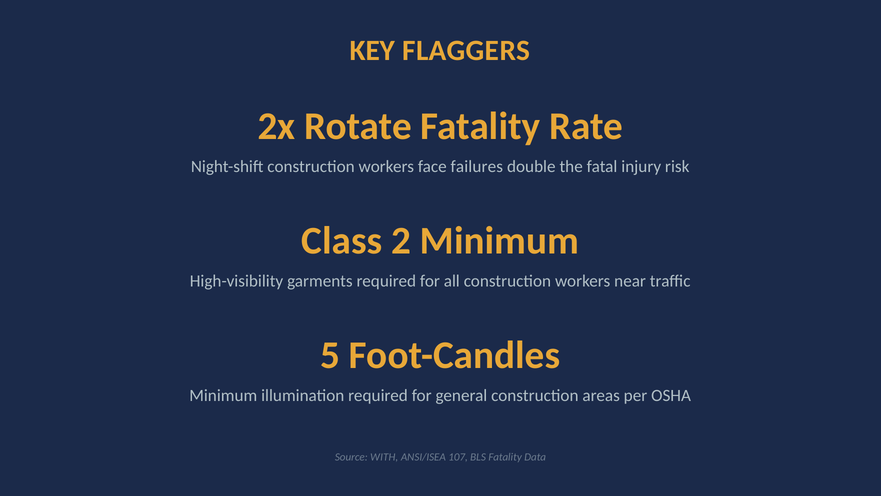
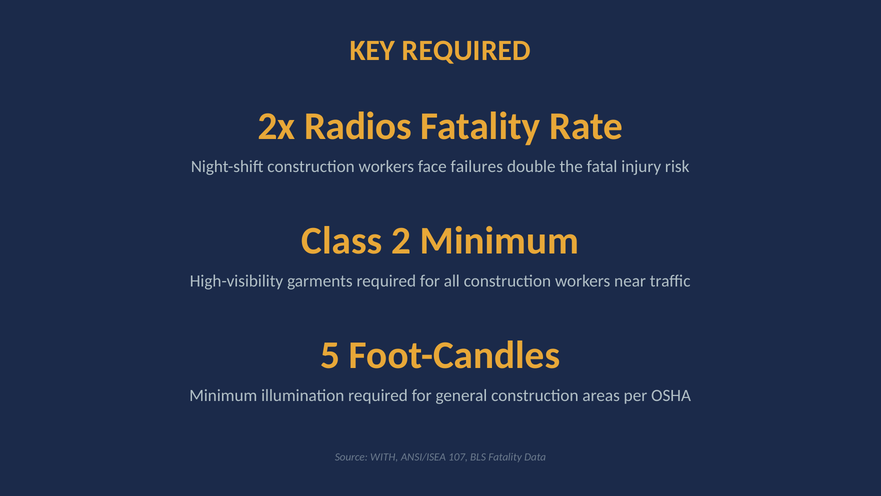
KEY FLAGGERS: FLAGGERS -> REQUIRED
Rotate: Rotate -> Radios
